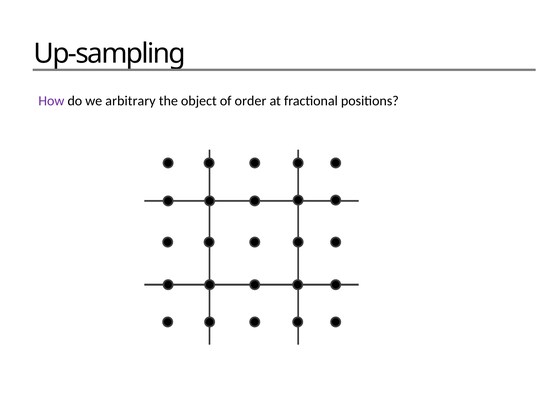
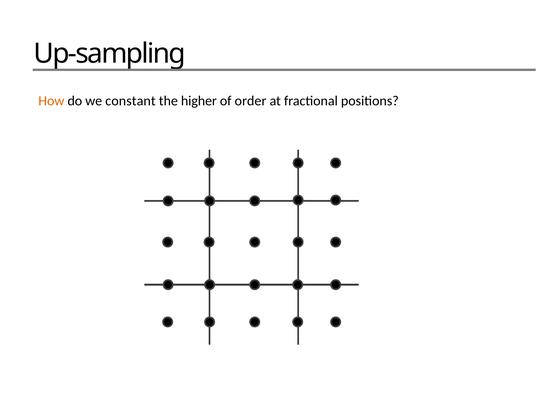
How colour: purple -> orange
arbitrary: arbitrary -> constant
object: object -> higher
